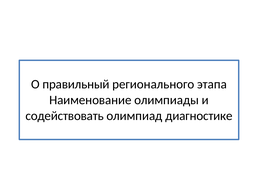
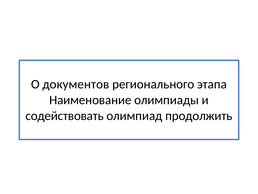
правильный: правильный -> документов
диагностике: диагностике -> продолжить
